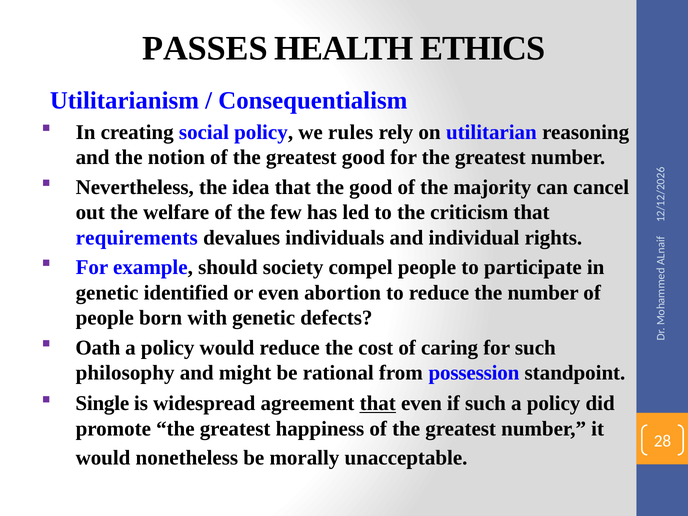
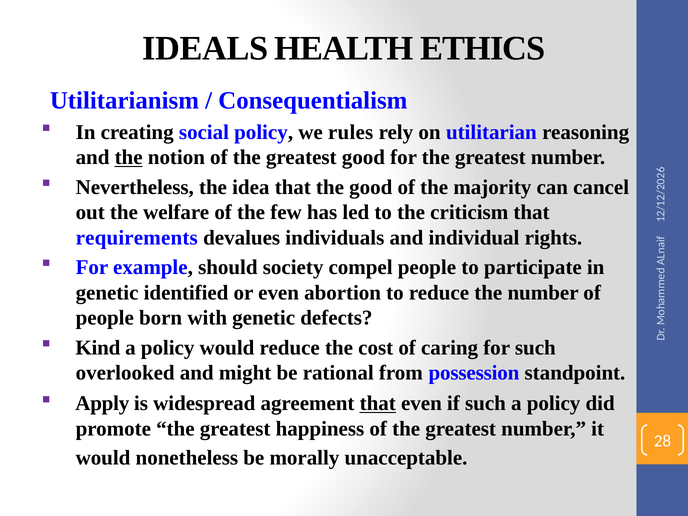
PASSES: PASSES -> IDEALS
the at (129, 157) underline: none -> present
Oath: Oath -> Kind
philosophy: philosophy -> overlooked
Single: Single -> Apply
